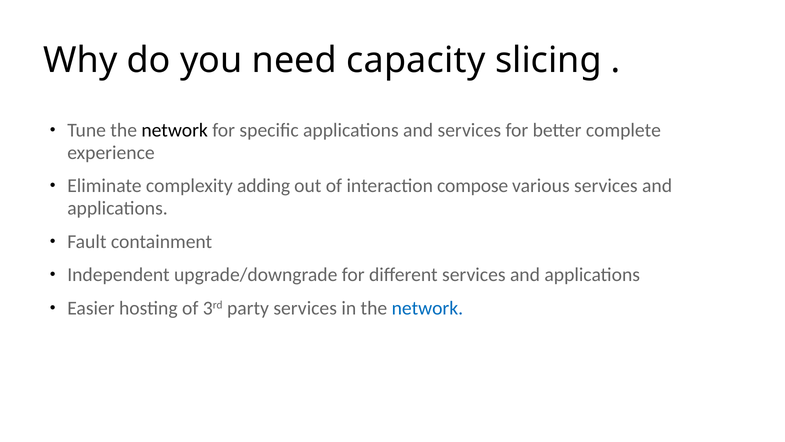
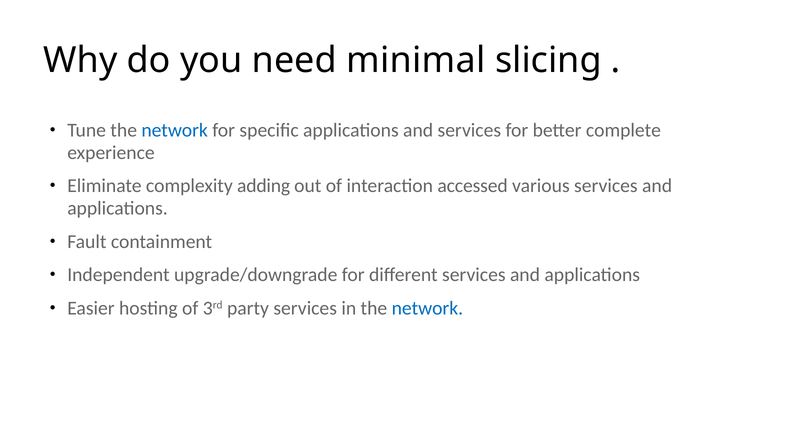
capacity: capacity -> minimal
network at (175, 130) colour: black -> blue
compose: compose -> accessed
